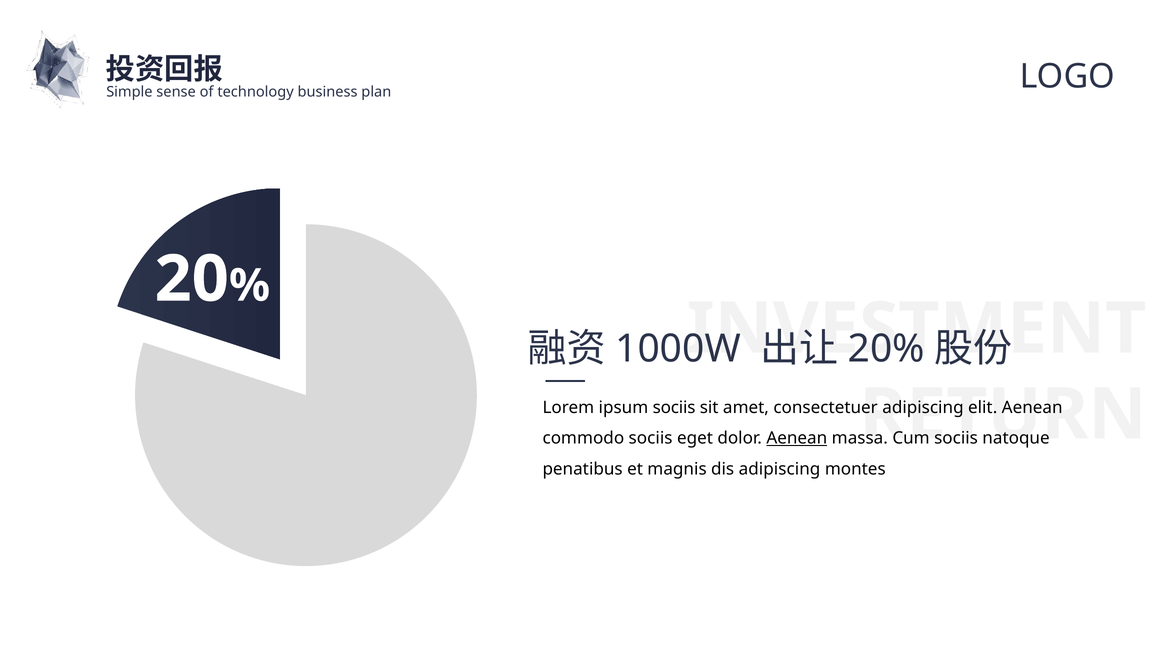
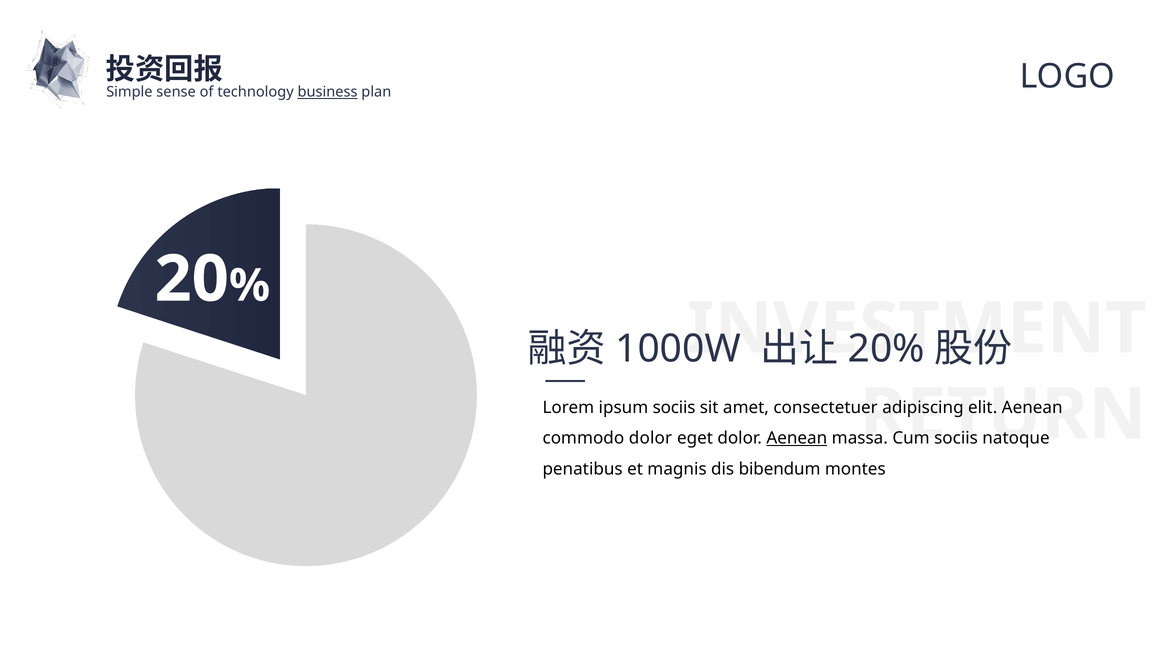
business underline: none -> present
commodo sociis: sociis -> dolor
dis adipiscing: adipiscing -> bibendum
